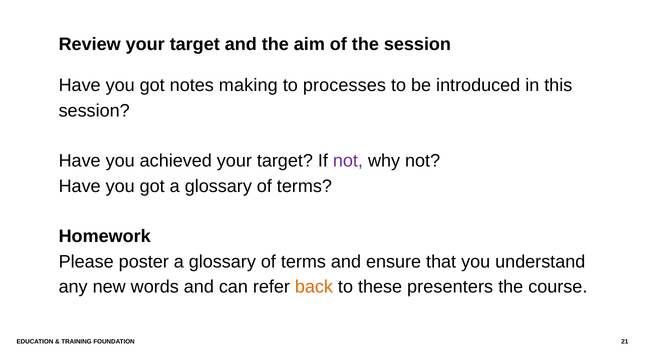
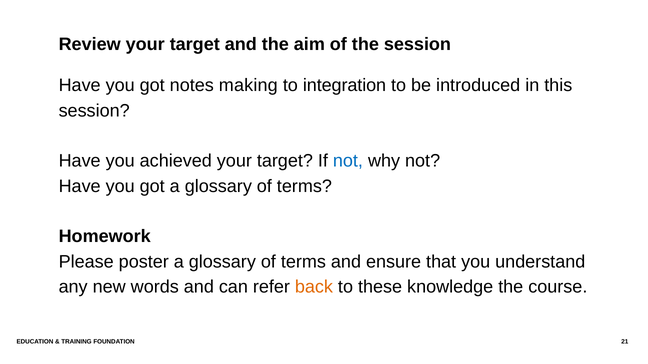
processes: processes -> integration
not at (348, 161) colour: purple -> blue
presenters: presenters -> knowledge
